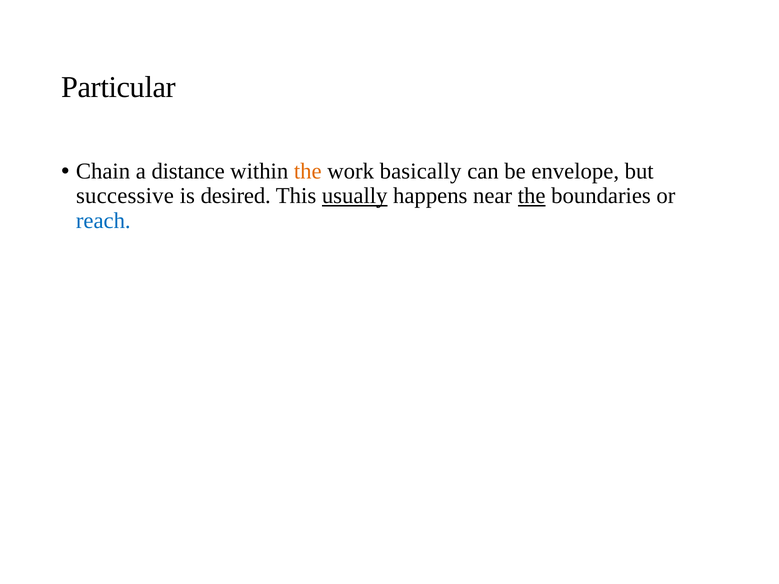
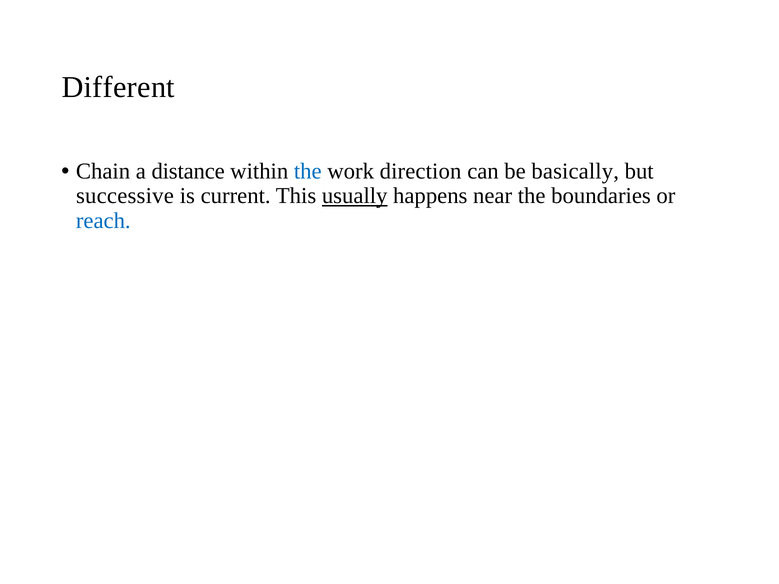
Particular: Particular -> Different
the at (308, 172) colour: orange -> blue
basically: basically -> direction
envelope: envelope -> basically
desired: desired -> current
the at (532, 196) underline: present -> none
